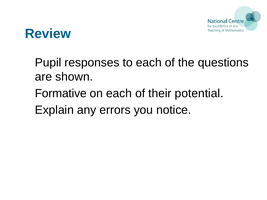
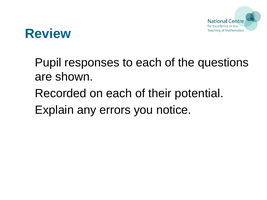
Formative: Formative -> Recorded
